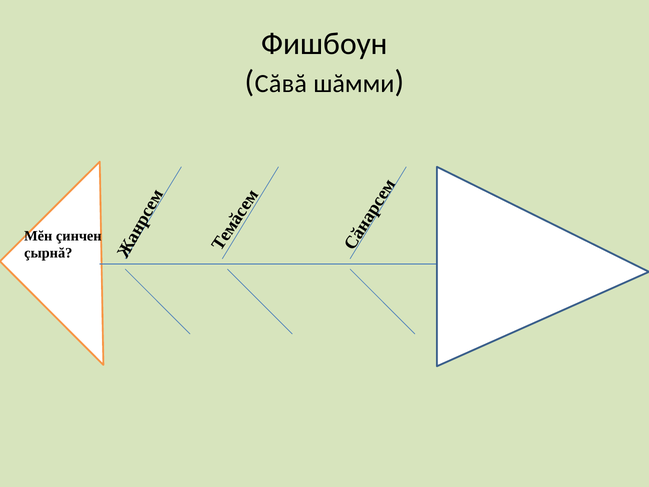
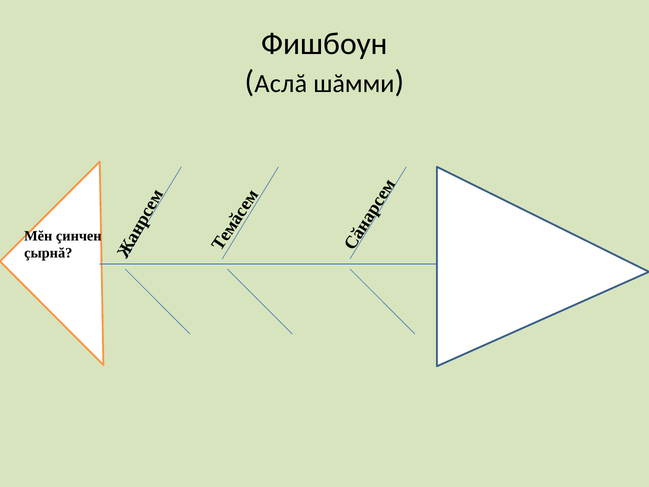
Сăвă: Сăвă -> Аслă
